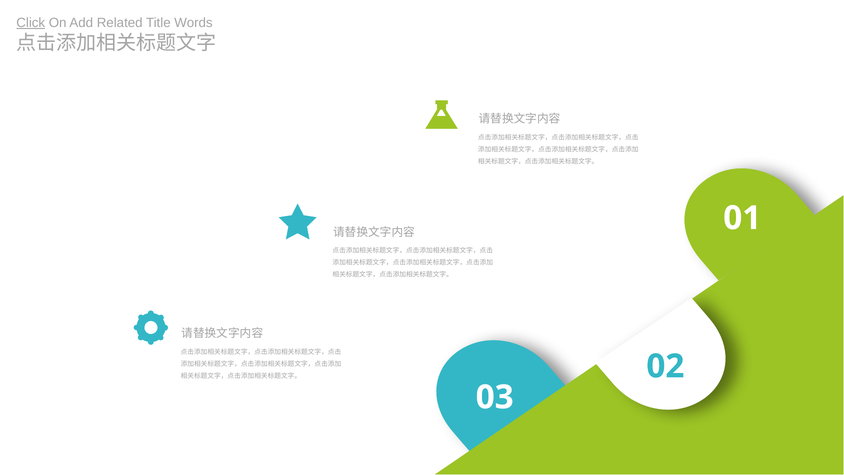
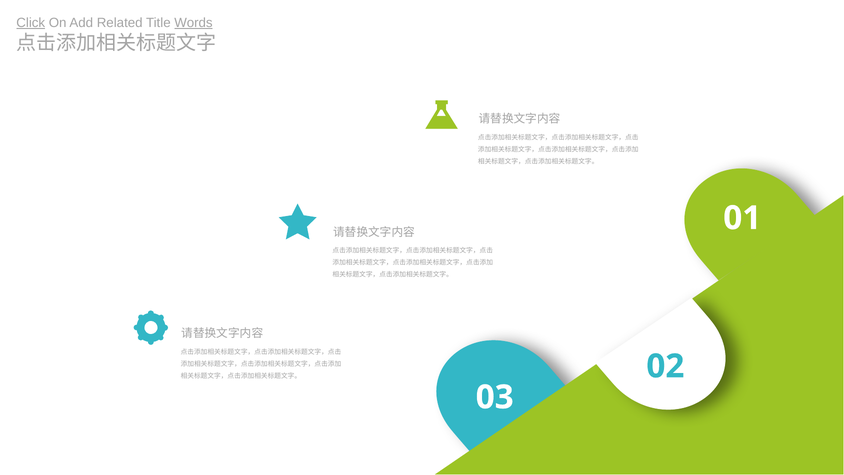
Words underline: none -> present
